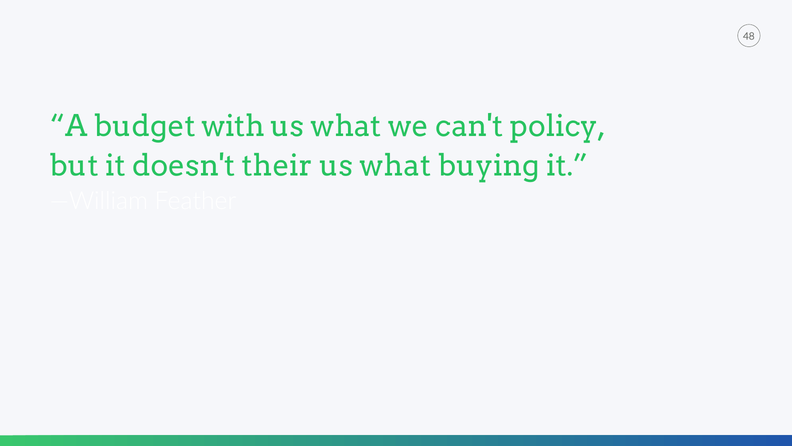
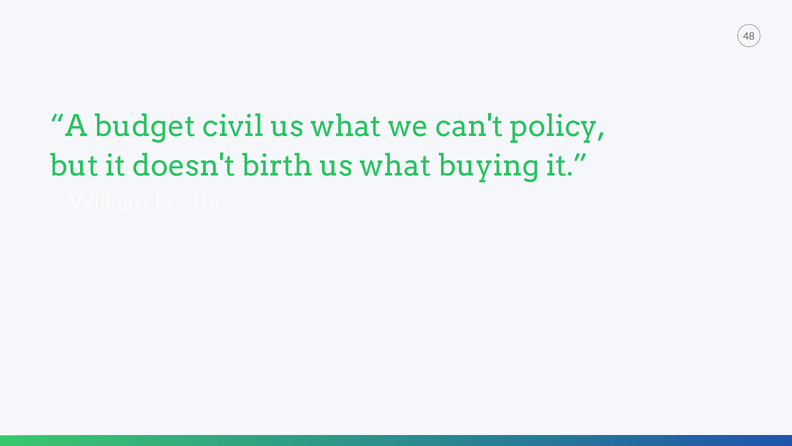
with: with -> civil
their: their -> birth
